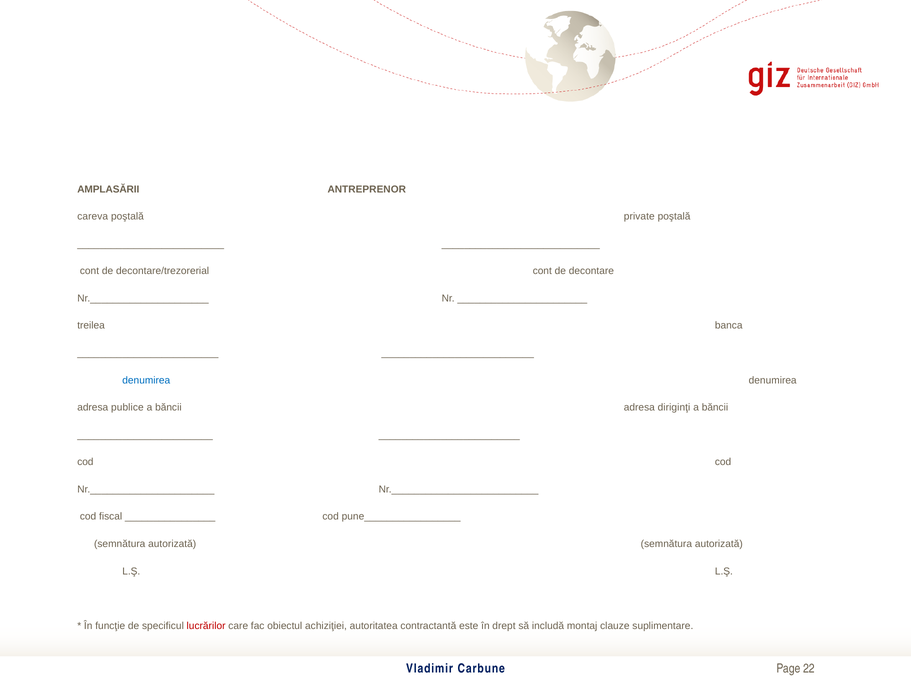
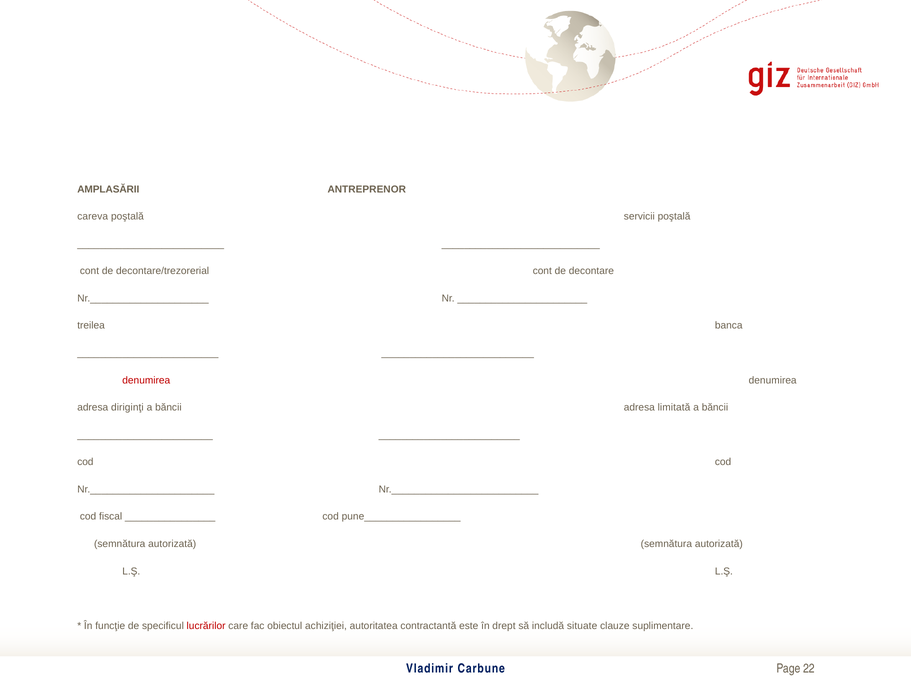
private: private -> servicii
denumirea at (146, 380) colour: blue -> red
publice: publice -> diriginţi
diriginţi: diriginţi -> limitată
montaj: montaj -> situate
